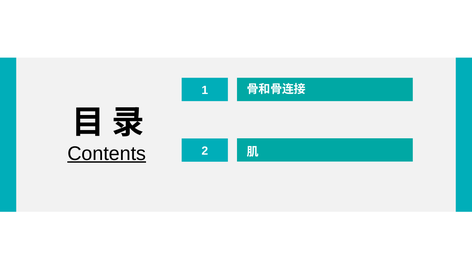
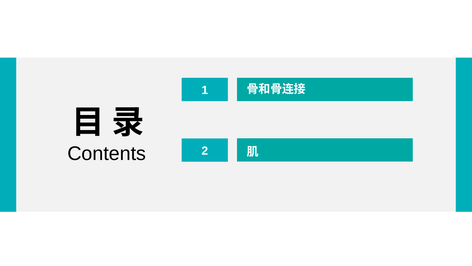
Contents underline: present -> none
